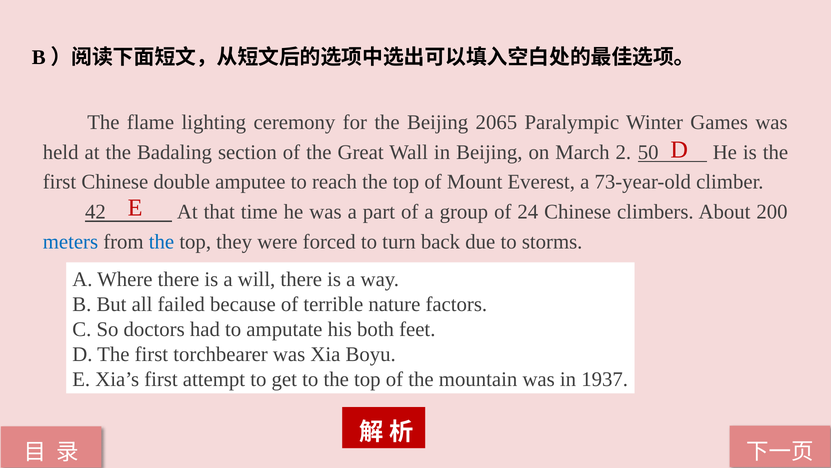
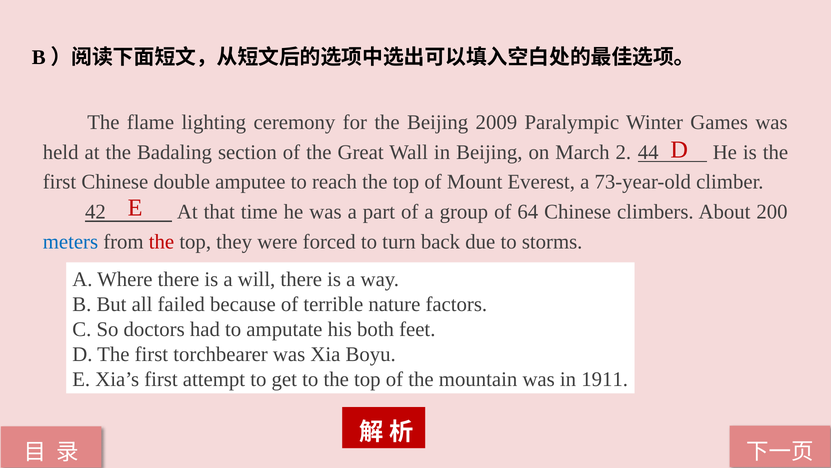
2065: 2065 -> 2009
50: 50 -> 44
24: 24 -> 64
the at (161, 242) colour: blue -> red
1937: 1937 -> 1911
